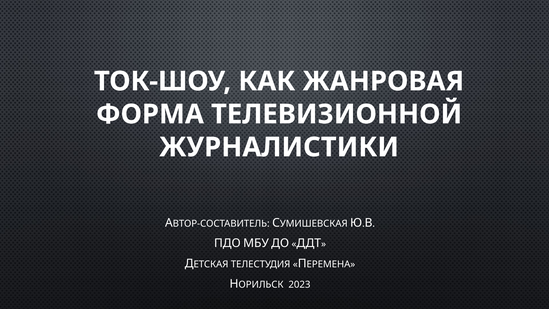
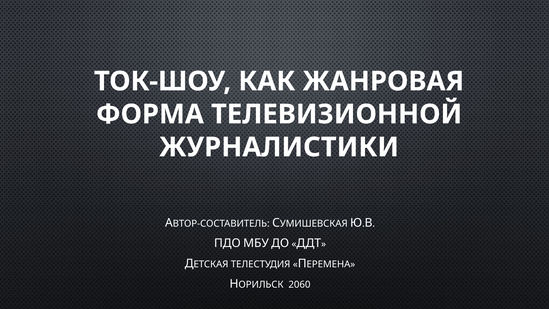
2023: 2023 -> 2060
